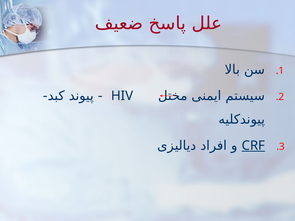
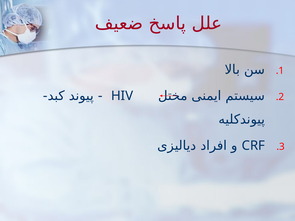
CRF underline: present -> none
